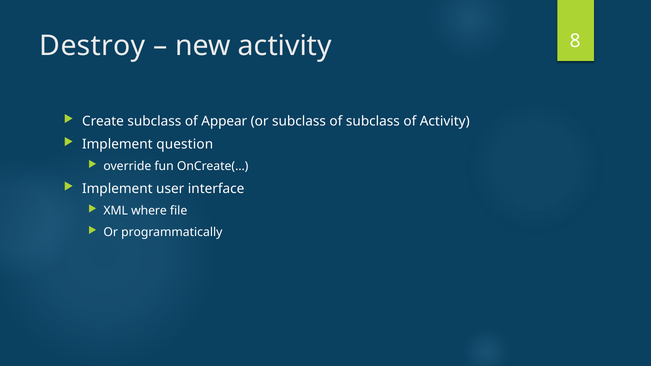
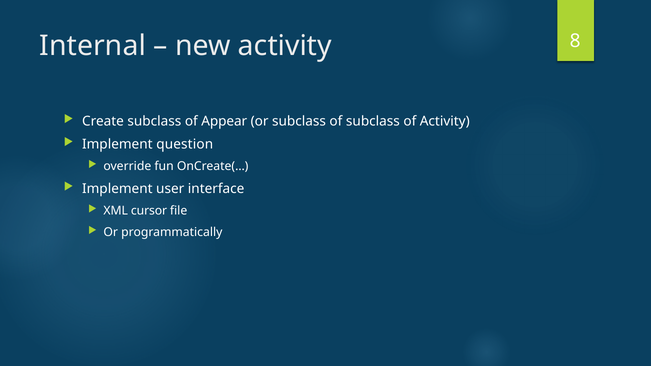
Destroy: Destroy -> Internal
where: where -> cursor
